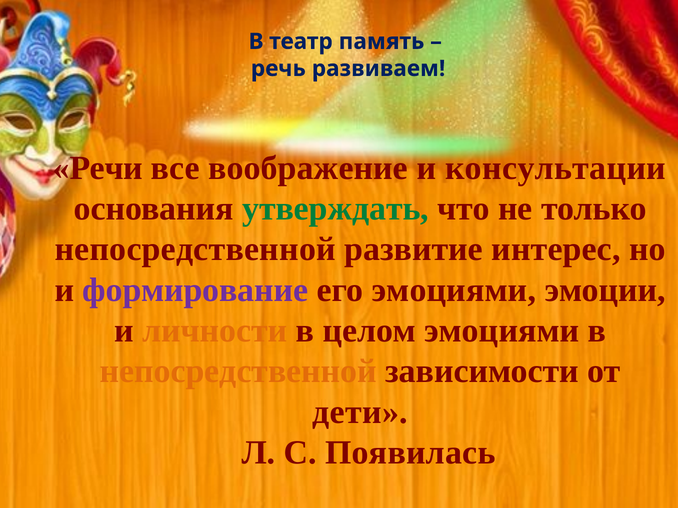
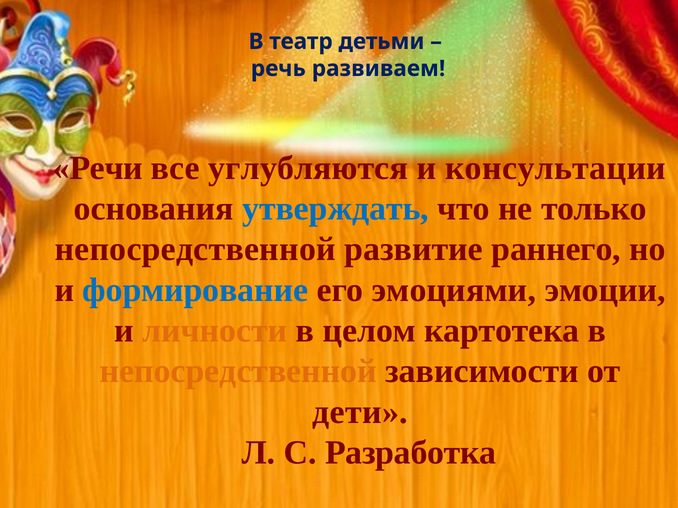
память: память -> детьми
воображение: воображение -> углубляются
утверждать colour: green -> blue
интерес: интерес -> раннего
формирование colour: purple -> blue
целом эмоциями: эмоциями -> картотека
Появилась: Появилась -> Разработка
